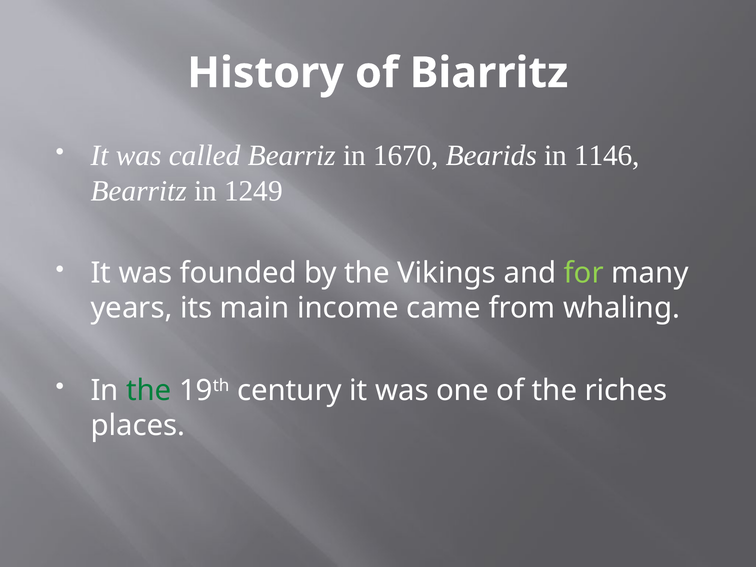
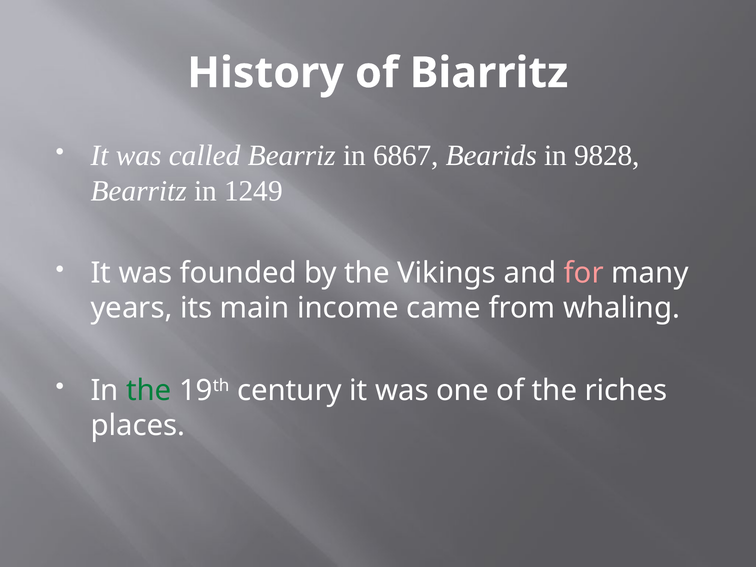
1670: 1670 -> 6867
1146: 1146 -> 9828
for colour: light green -> pink
